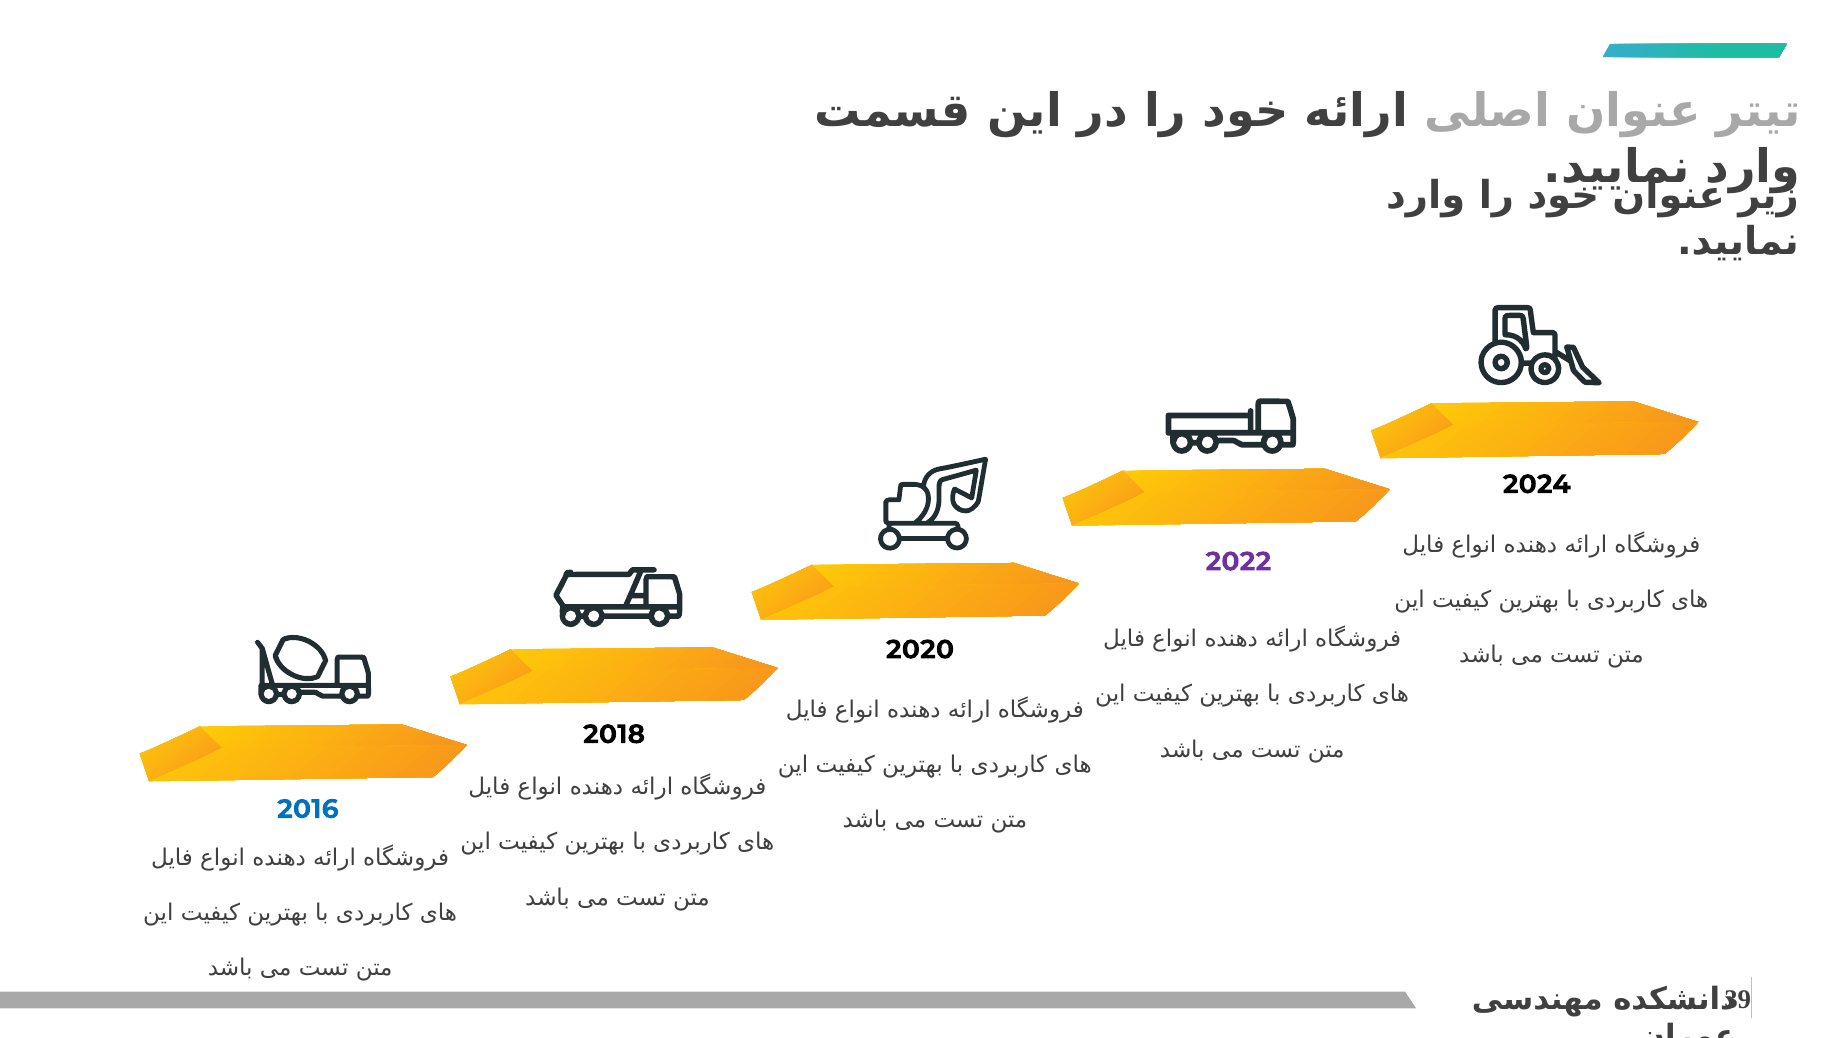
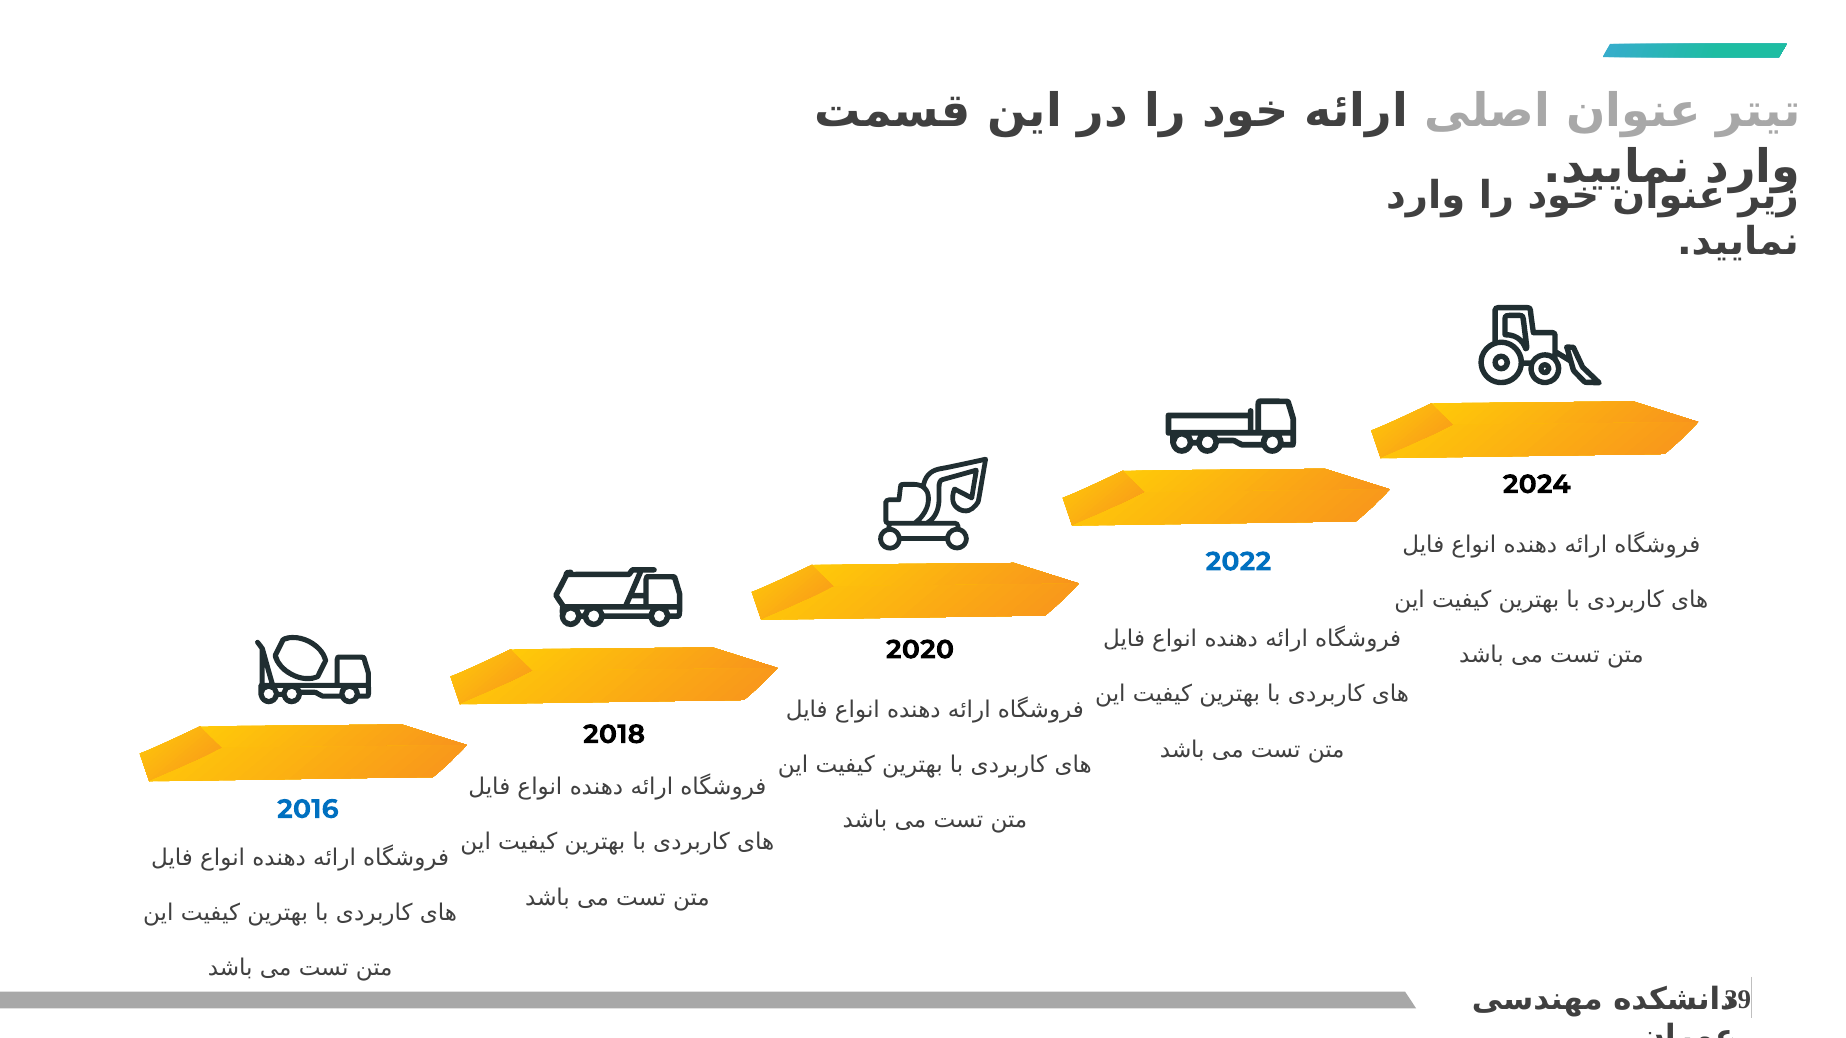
2022 colour: purple -> blue
